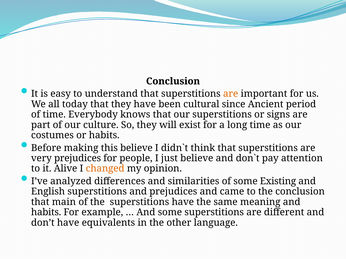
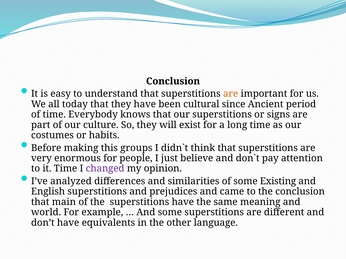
this believe: believe -> groups
very prejudices: prejudices -> enormous
it Alive: Alive -> Time
changed colour: orange -> purple
habits at (46, 213): habits -> world
